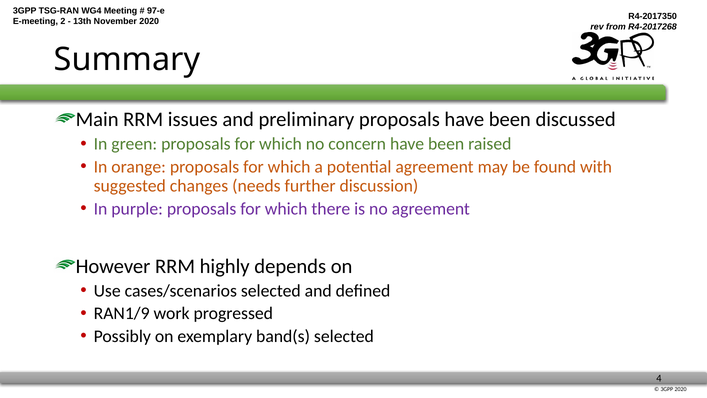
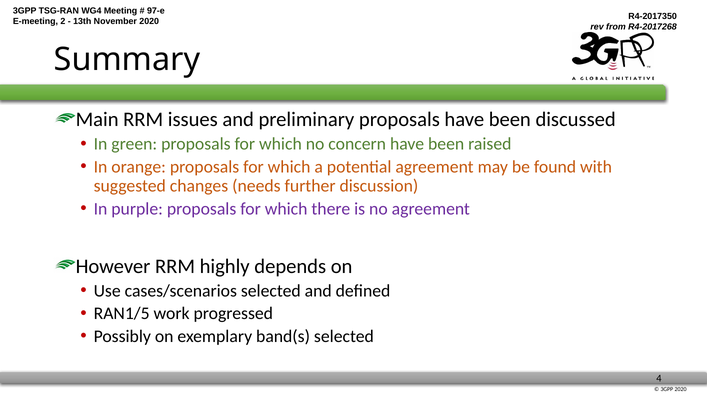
RAN1/9: RAN1/9 -> RAN1/5
